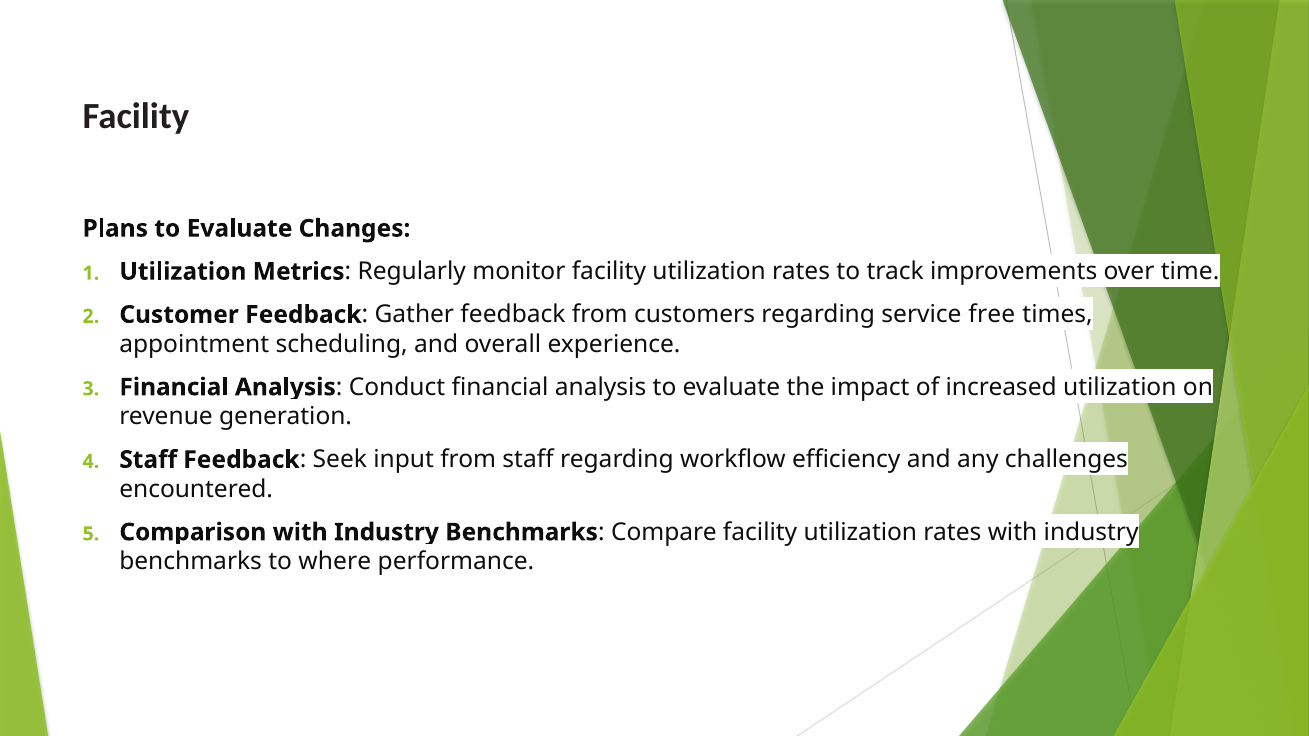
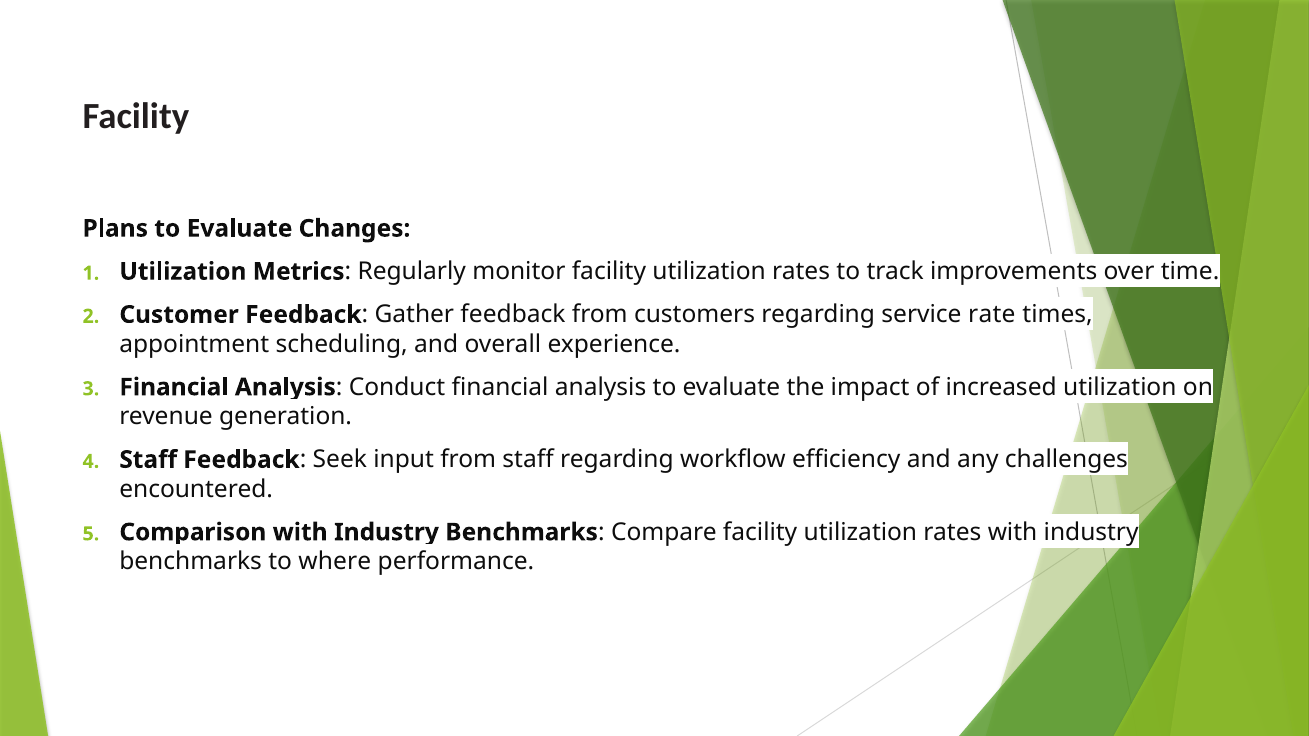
free: free -> rate
